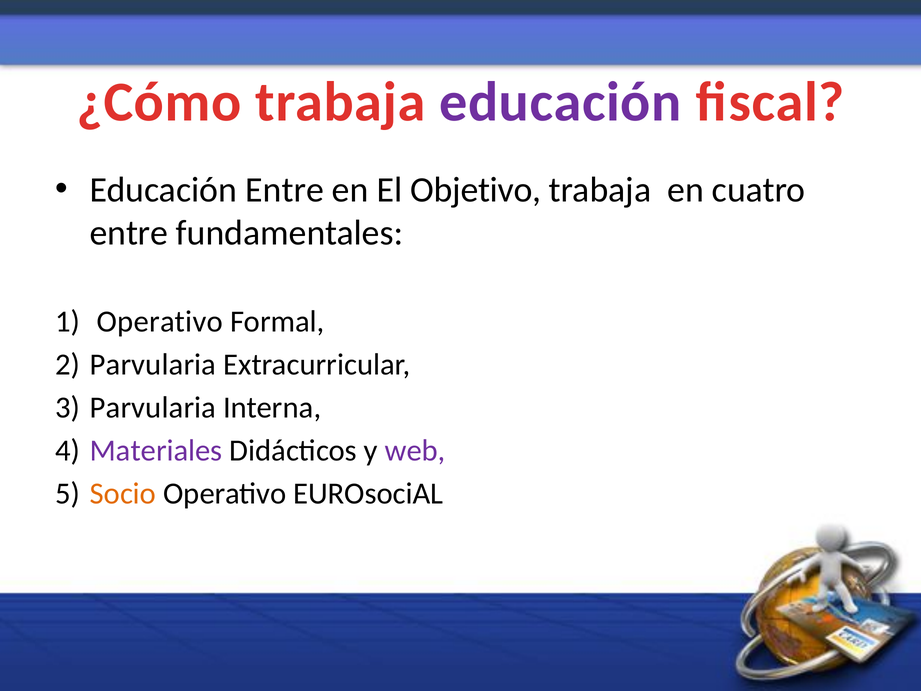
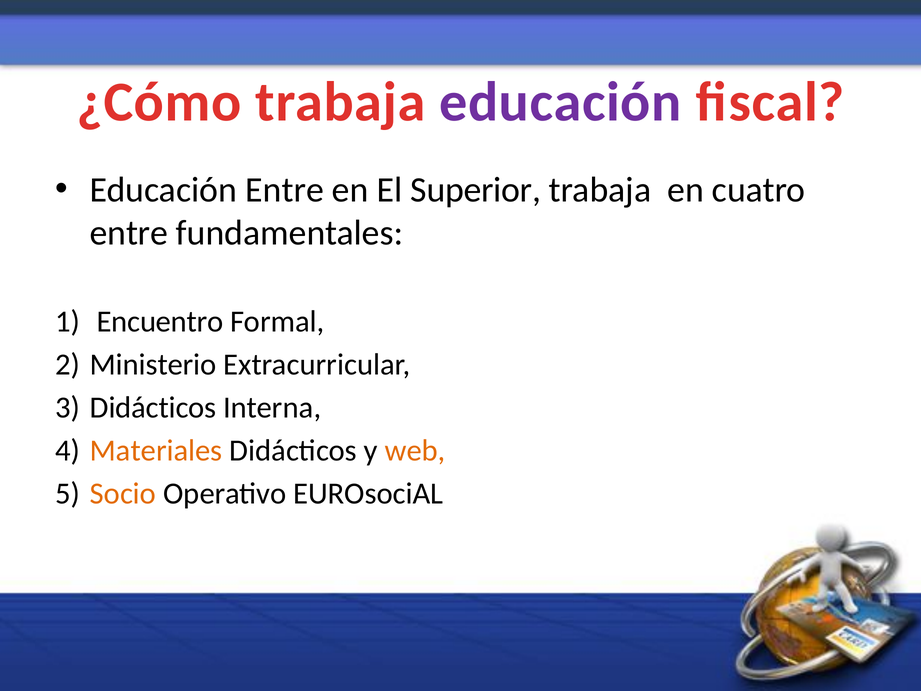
Objetivo: Objetivo -> Superior
Operativo at (160, 321): Operativo -> Encuentro
Parvularia at (153, 364): Parvularia -> Ministerio
Parvularia at (153, 407): Parvularia -> Didácticos
Materiales colour: purple -> orange
web colour: purple -> orange
